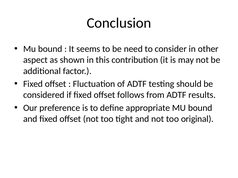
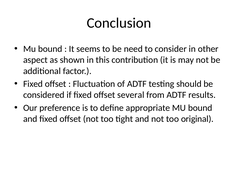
follows: follows -> several
